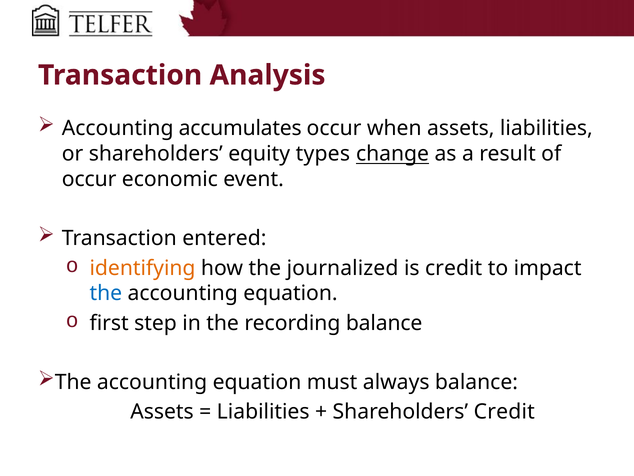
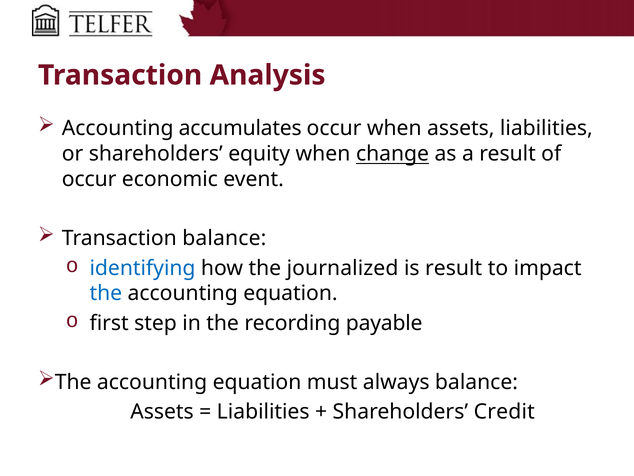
equity types: types -> when
Transaction entered: entered -> balance
identifying colour: orange -> blue
is credit: credit -> result
recording balance: balance -> payable
